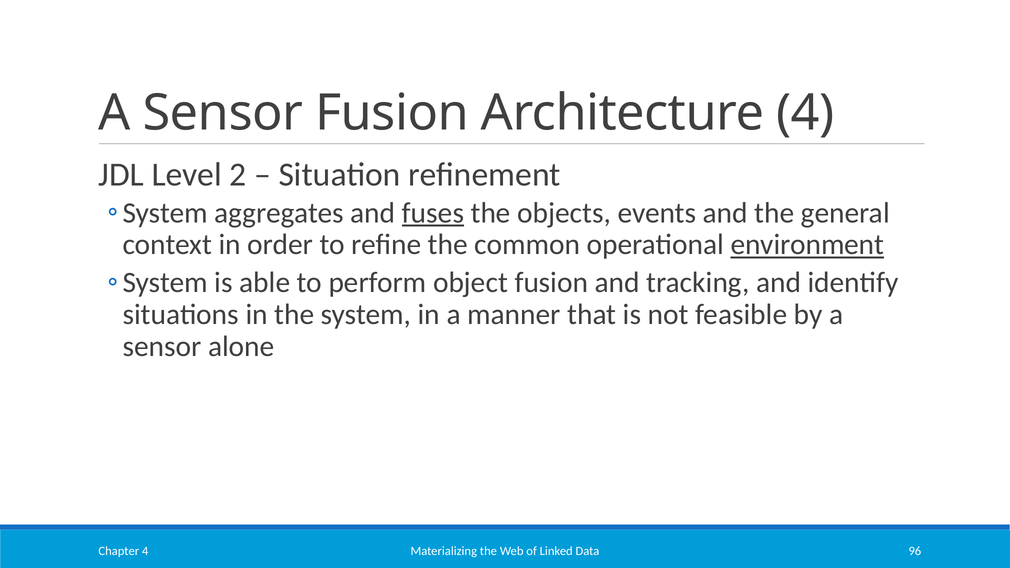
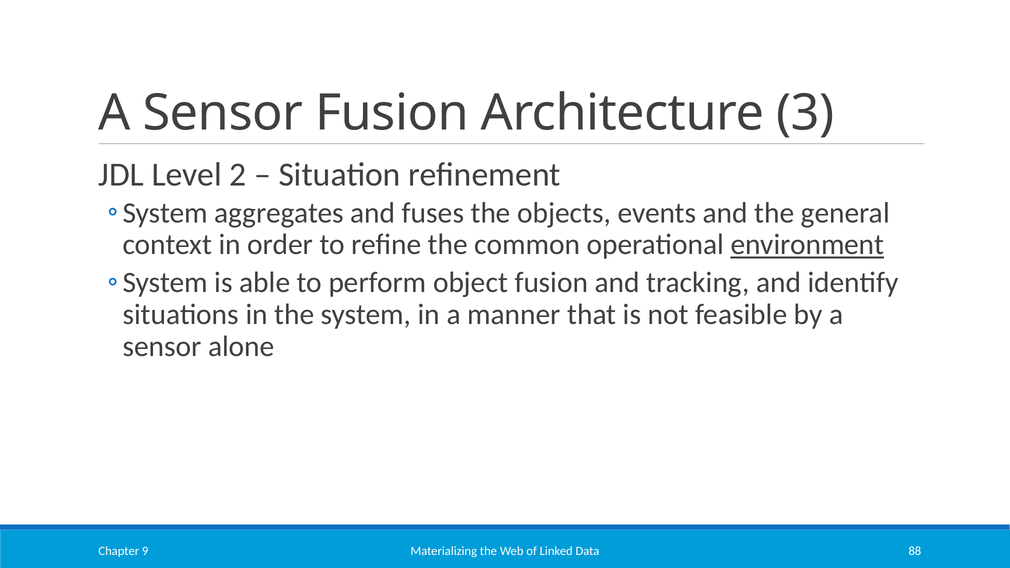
Architecture 4: 4 -> 3
fuses underline: present -> none
96: 96 -> 88
Chapter 4: 4 -> 9
